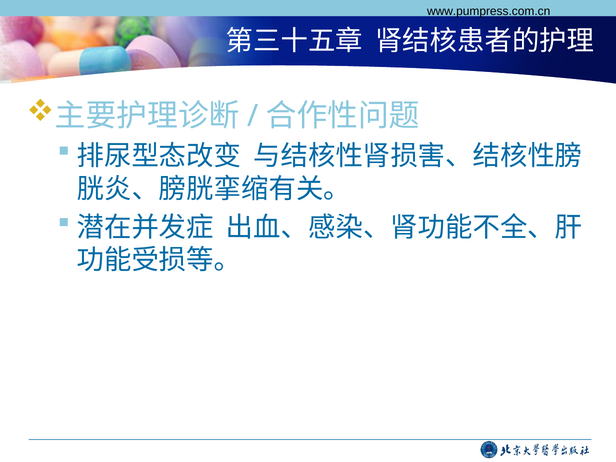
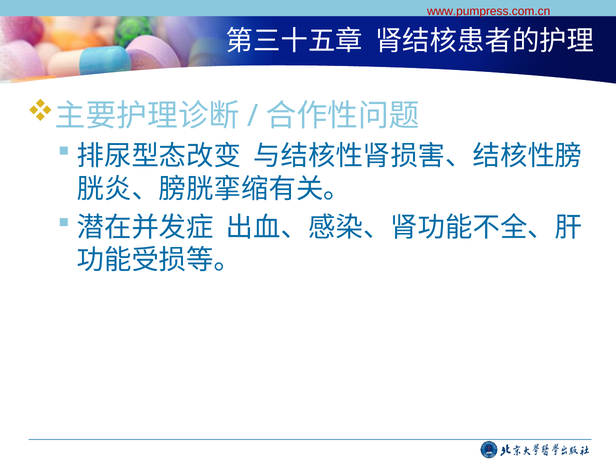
www.pumpress.com.cn colour: black -> red
